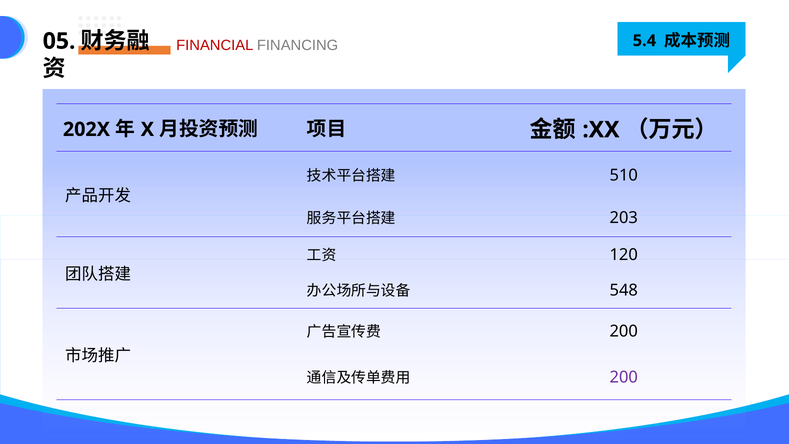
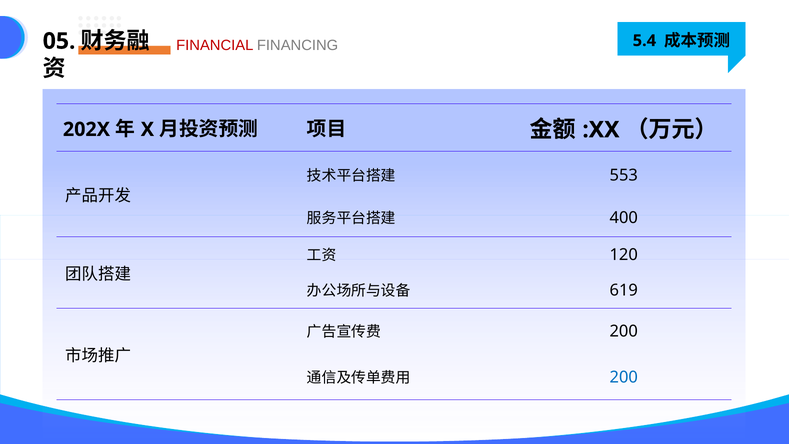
510: 510 -> 553
203: 203 -> 400
548: 548 -> 619
200 at (624, 377) colour: purple -> blue
